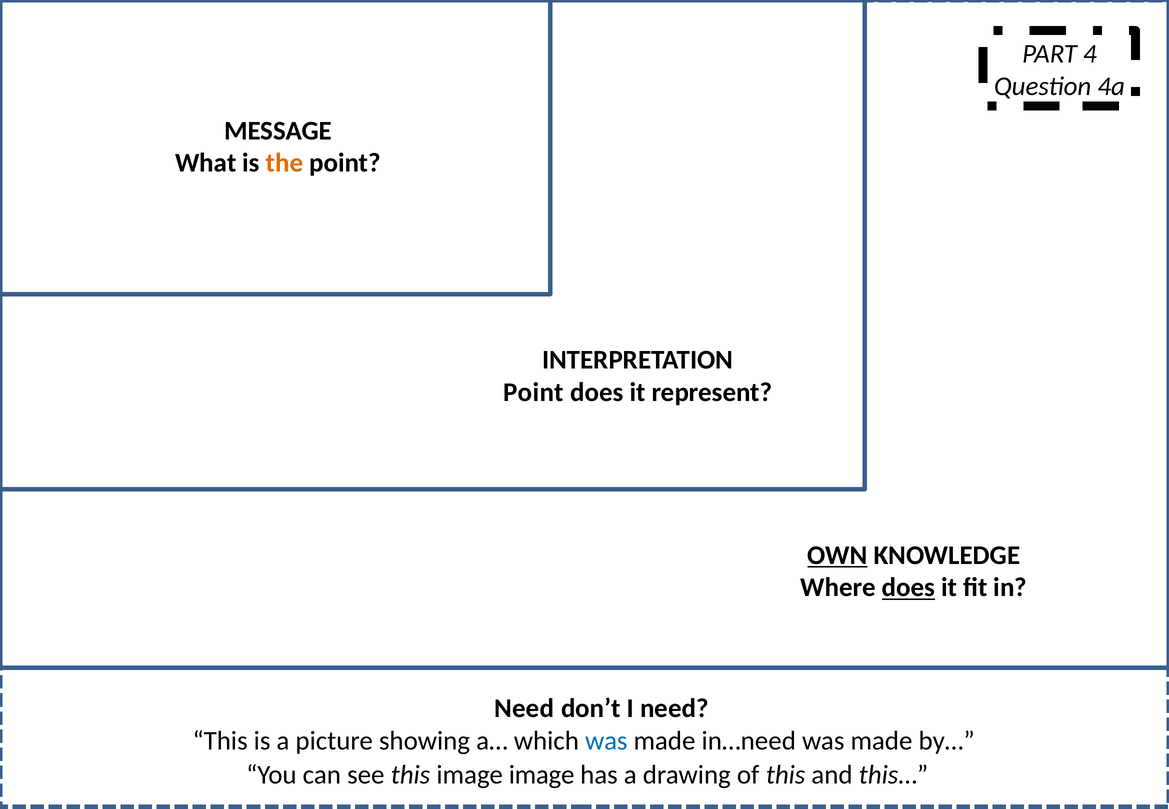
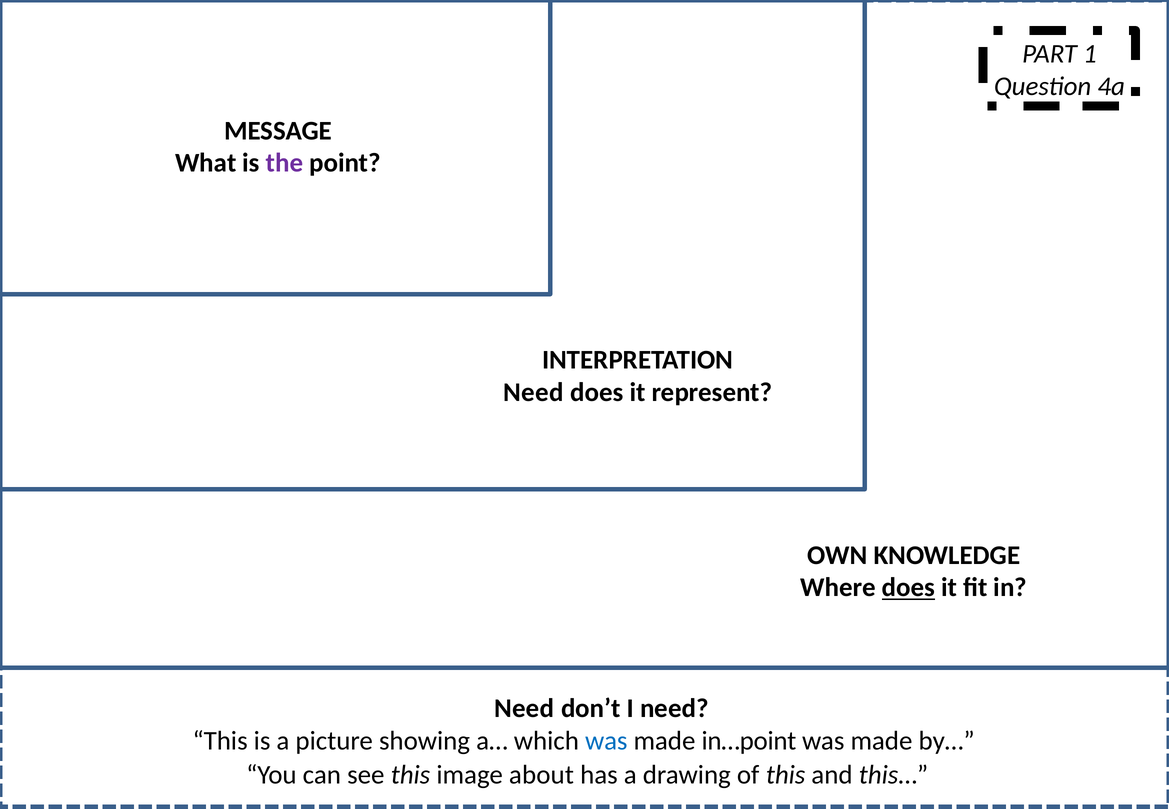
4: 4 -> 1
the colour: orange -> purple
Point at (534, 392): Point -> Need
OWN underline: present -> none
in…need: in…need -> in…point
image image: image -> about
